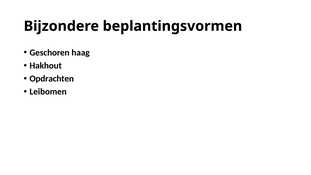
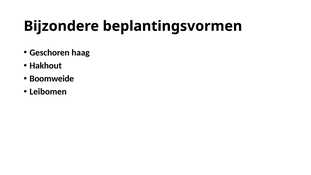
Opdrachten: Opdrachten -> Boomweide
